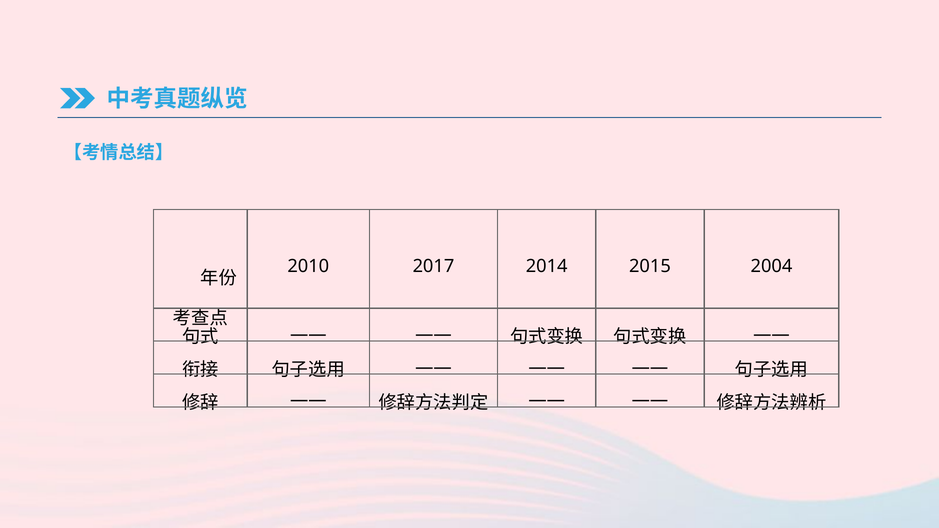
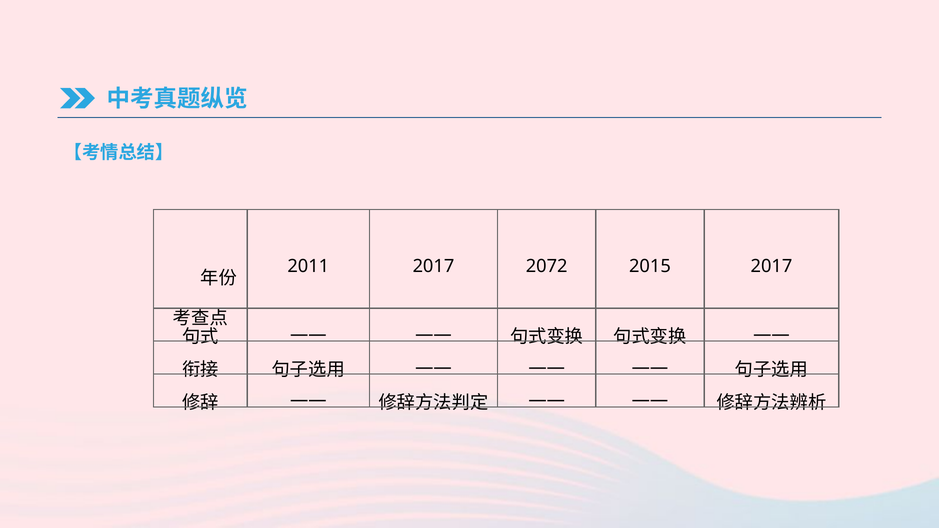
2010: 2010 -> 2011
2014: 2014 -> 2072
2015 2004: 2004 -> 2017
